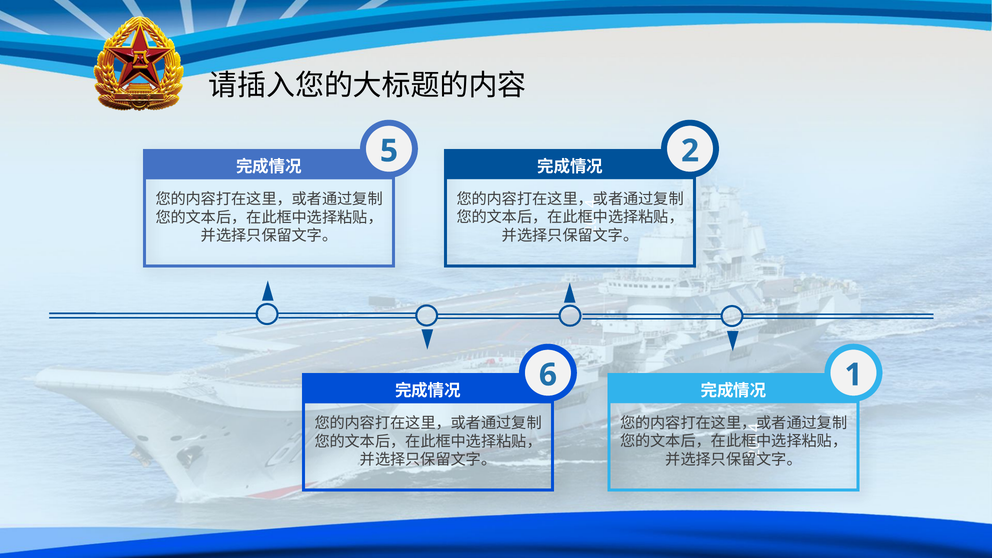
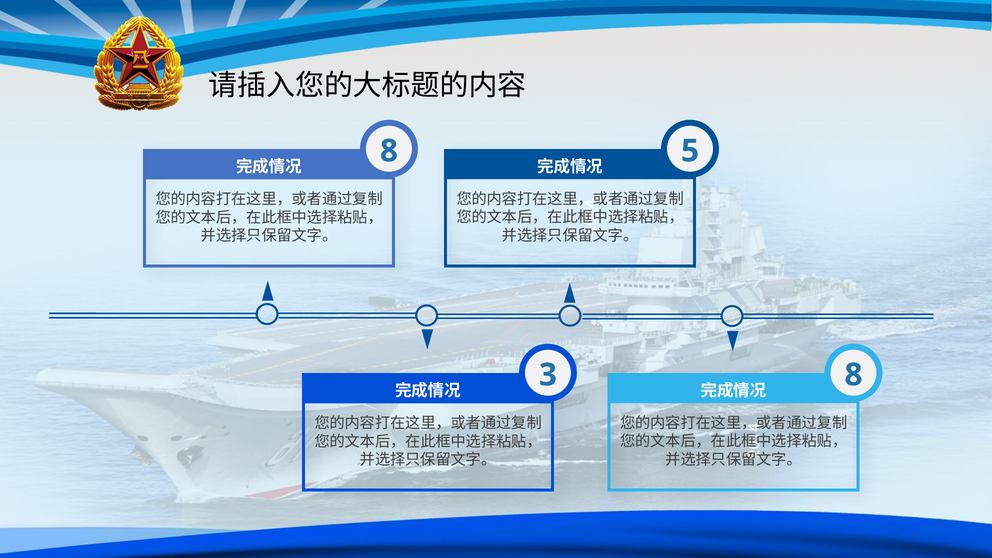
5 at (389, 151): 5 -> 8
2 at (690, 151): 2 -> 5
1 at (854, 375): 1 -> 8
6: 6 -> 3
